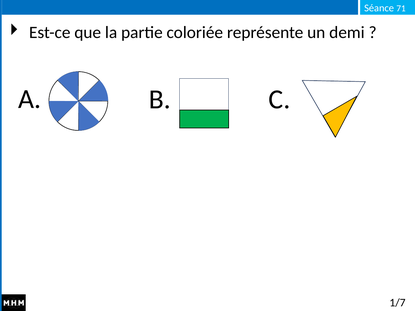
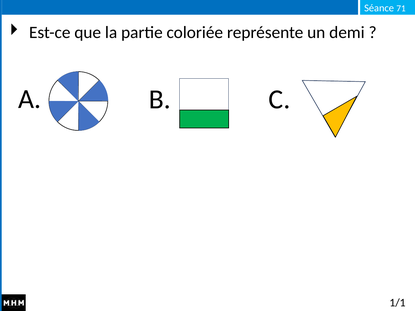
1/7: 1/7 -> 1/1
